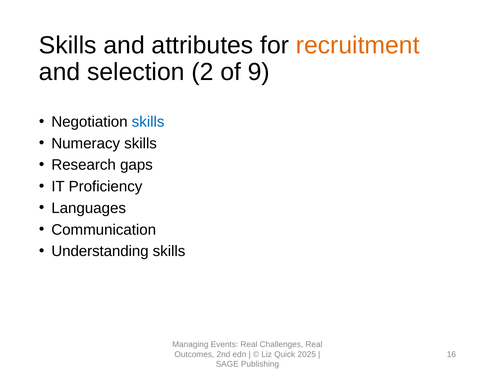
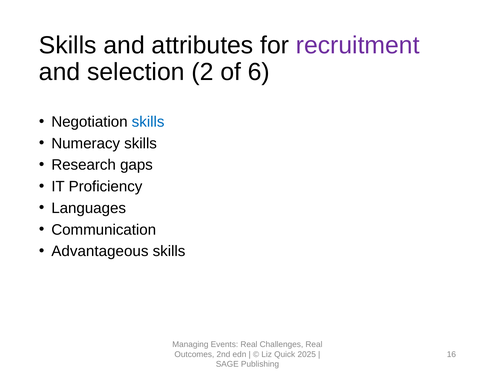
recruitment colour: orange -> purple
9: 9 -> 6
Understanding: Understanding -> Advantageous
